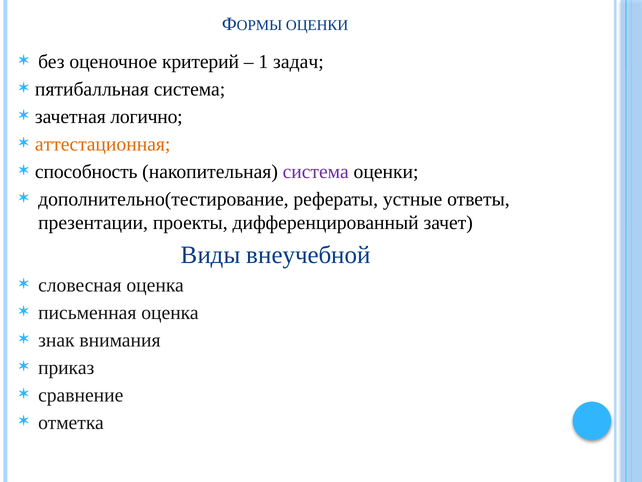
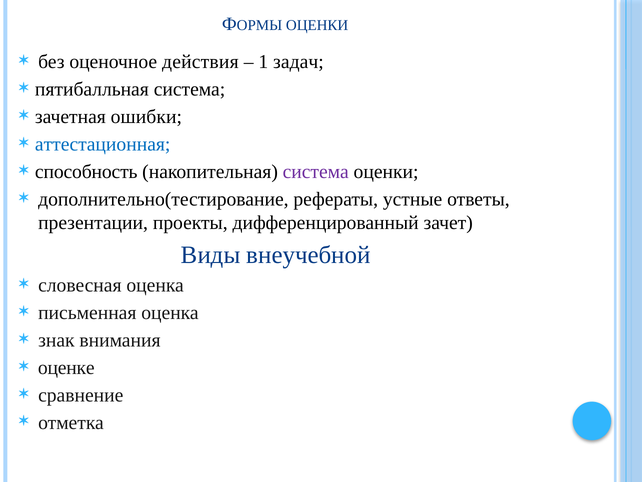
критерий: критерий -> действия
логично: логично -> ошибки
аттестационная colour: orange -> blue
приказ: приказ -> оценке
